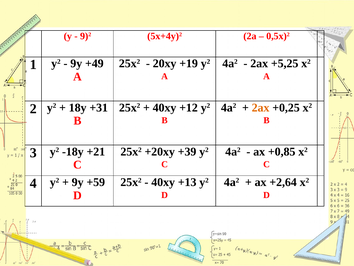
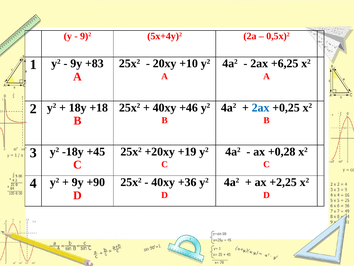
+19: +19 -> +10
+5,25: +5,25 -> +6,25
+49: +49 -> +83
+12: +12 -> +46
2ax at (261, 107) colour: orange -> blue
+31: +31 -> +18
+39: +39 -> +19
+0,85: +0,85 -> +0,28
+21: +21 -> +45
+13: +13 -> +36
+2,64: +2,64 -> +2,25
+59: +59 -> +90
